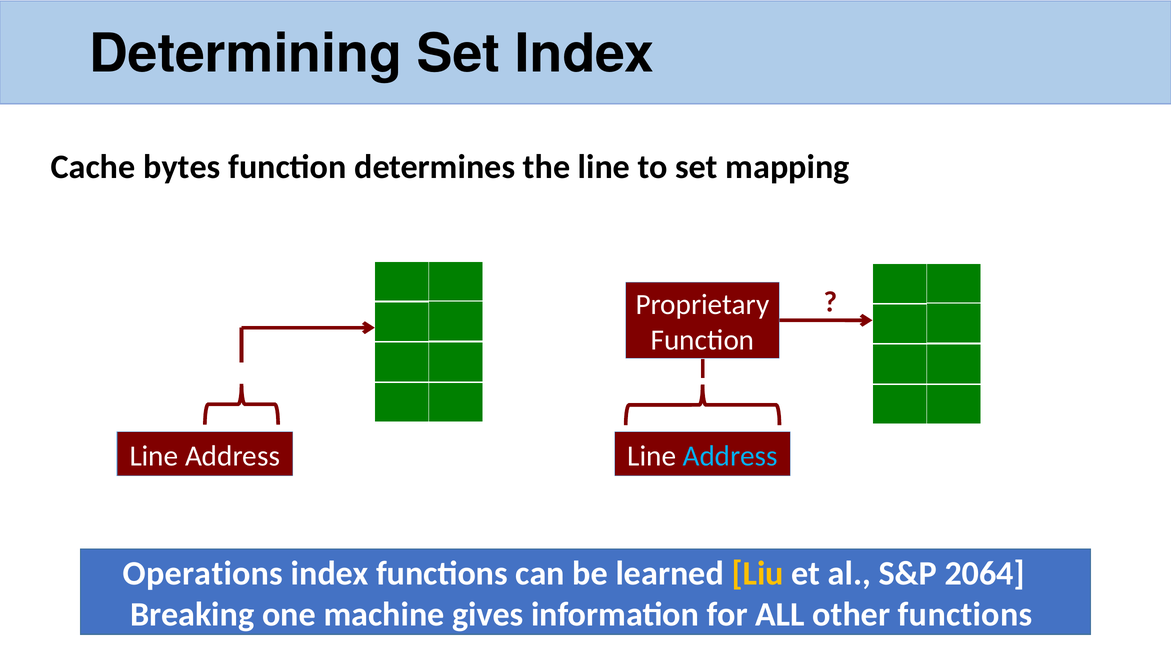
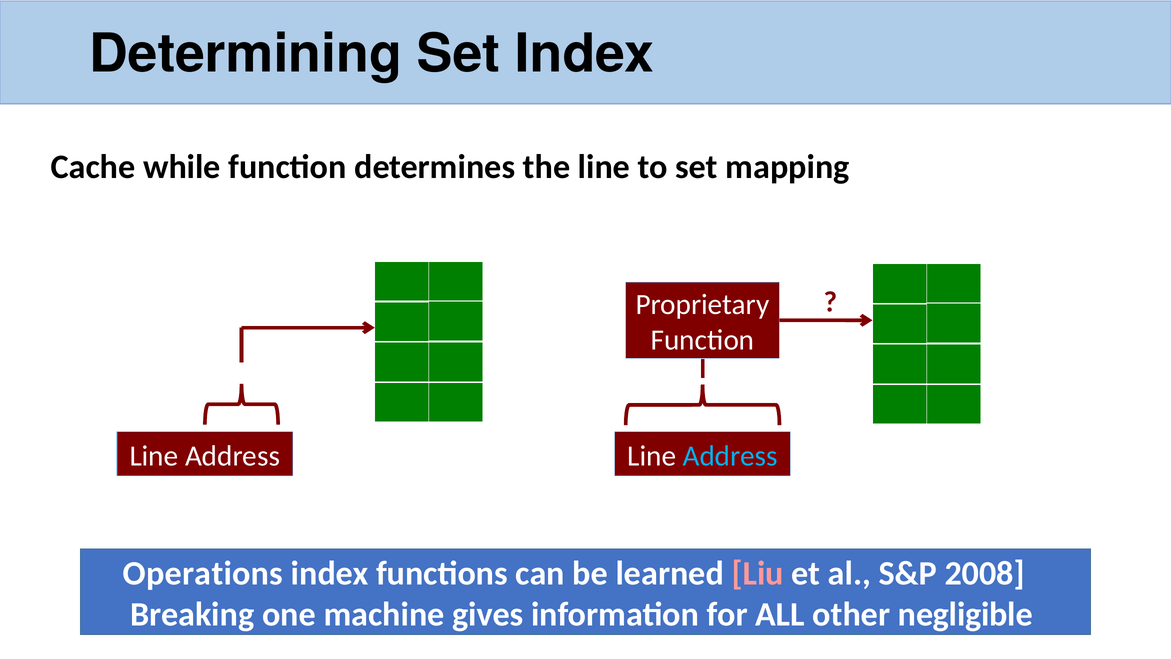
bytes: bytes -> while
Liu colour: yellow -> pink
2064: 2064 -> 2008
other functions: functions -> negligible
